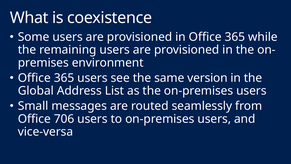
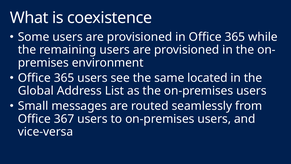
version: version -> located
706: 706 -> 367
